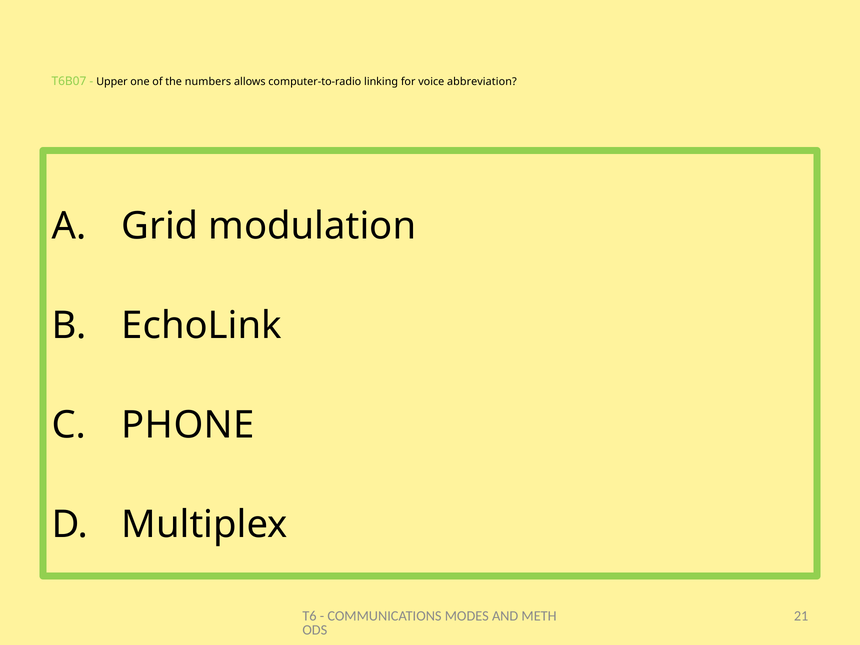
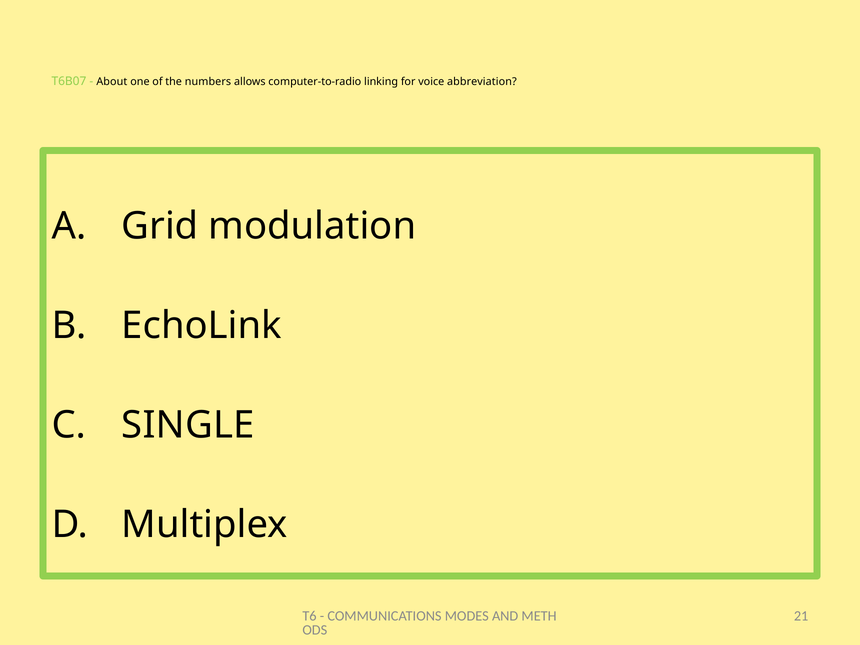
Upper: Upper -> About
PHONE: PHONE -> SINGLE
